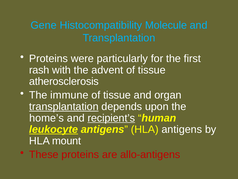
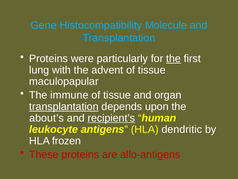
the at (173, 58) underline: none -> present
rash: rash -> lung
atherosclerosis: atherosclerosis -> maculopapular
home’s: home’s -> about’s
leukocyte underline: present -> none
HLA antigens: antigens -> dendritic
mount: mount -> frozen
